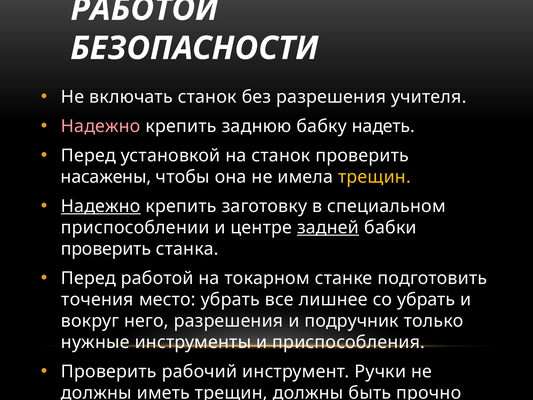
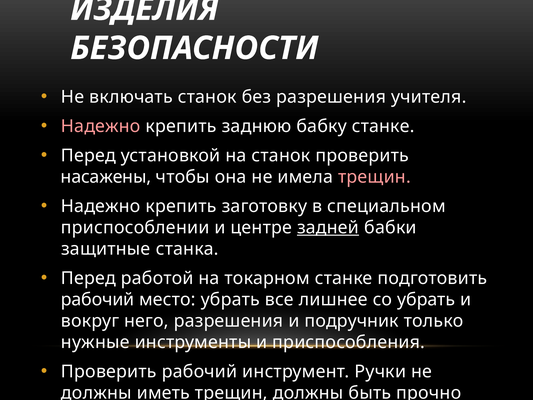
РАБОТОЙ at (144, 9): РАБОТОЙ -> ИЗДЕЛИЯ
бабку надеть: надеть -> станке
трещин at (375, 177) colour: yellow -> pink
Надежно at (101, 206) underline: present -> none
проверить at (106, 249): проверить -> защитные
точения at (97, 299): точения -> рабочий
